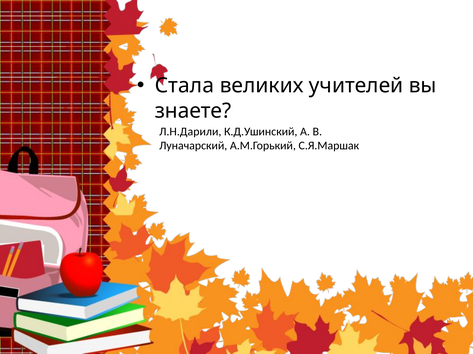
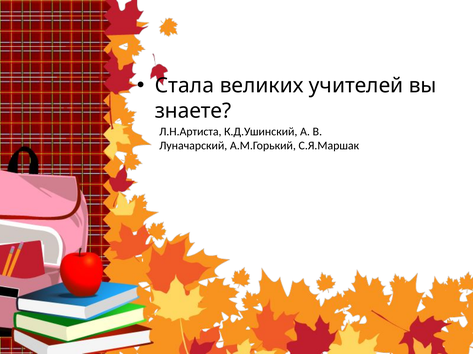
Л.Н.Дарили: Л.Н.Дарили -> Л.Н.Артиста
